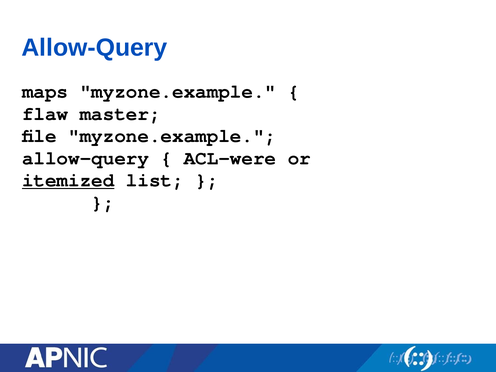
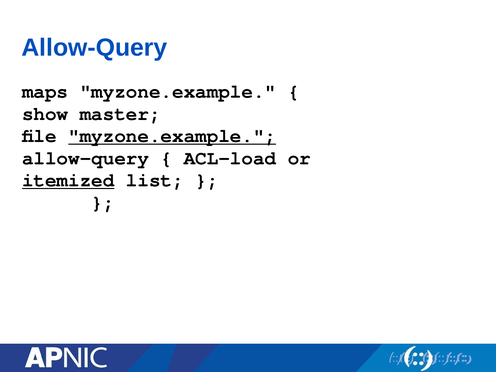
flaw: flaw -> show
myzone.example at (172, 136) underline: none -> present
ACL-were: ACL-were -> ACL-load
